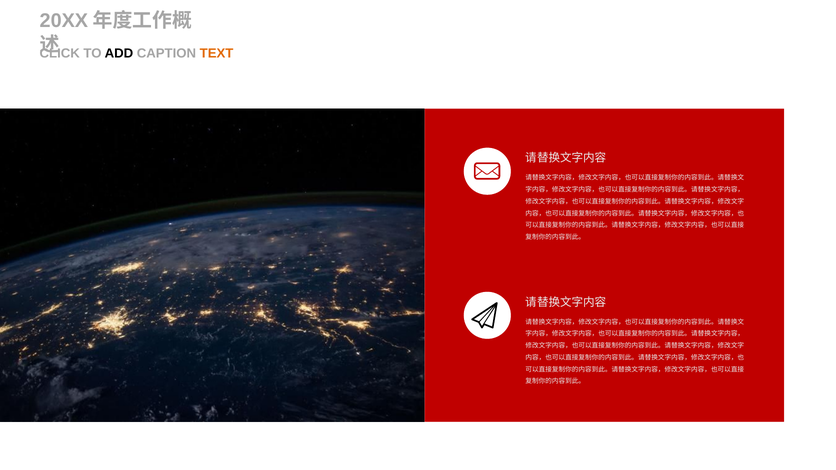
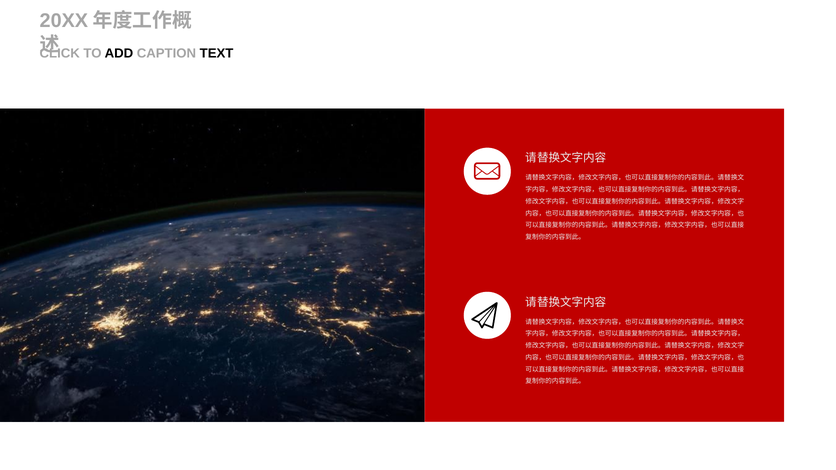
TEXT colour: orange -> black
